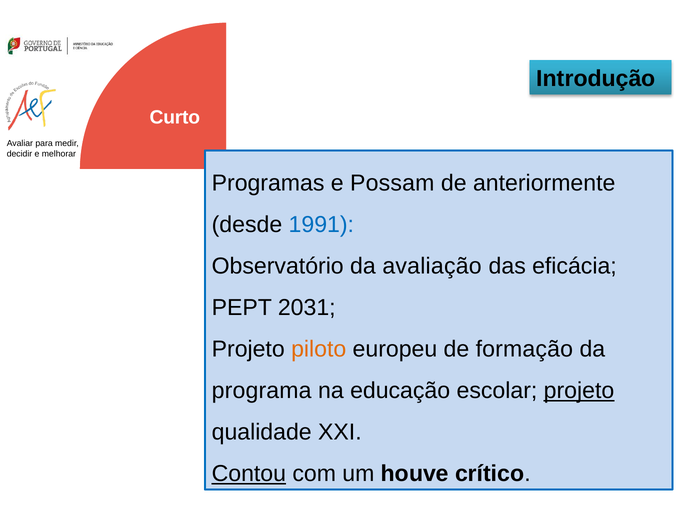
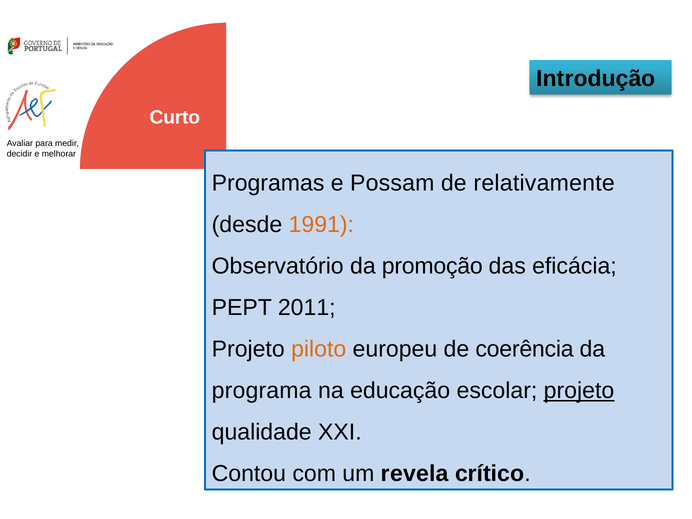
anteriormente: anteriormente -> relativamente
1991 colour: blue -> orange
avaliação: avaliação -> promoção
2031: 2031 -> 2011
formação: formação -> coerência
Contou underline: present -> none
houve: houve -> revela
